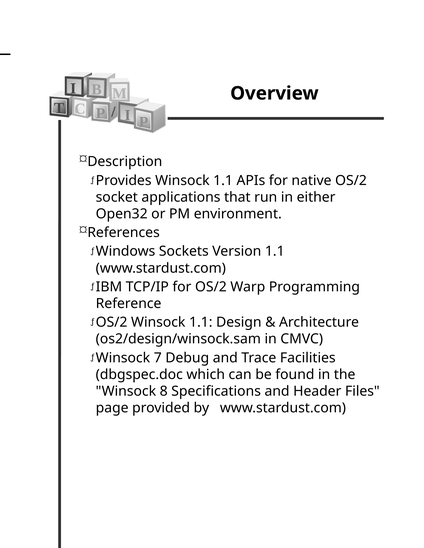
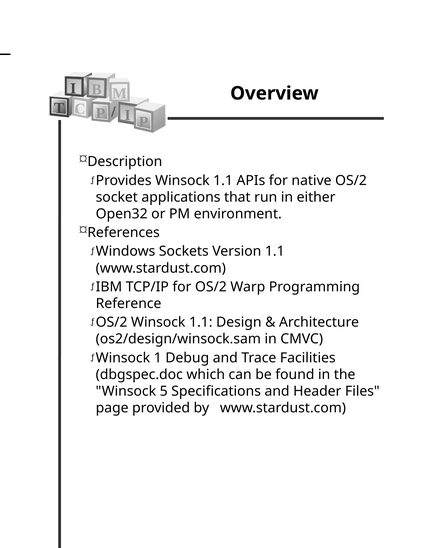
7: 7 -> 1
8: 8 -> 5
